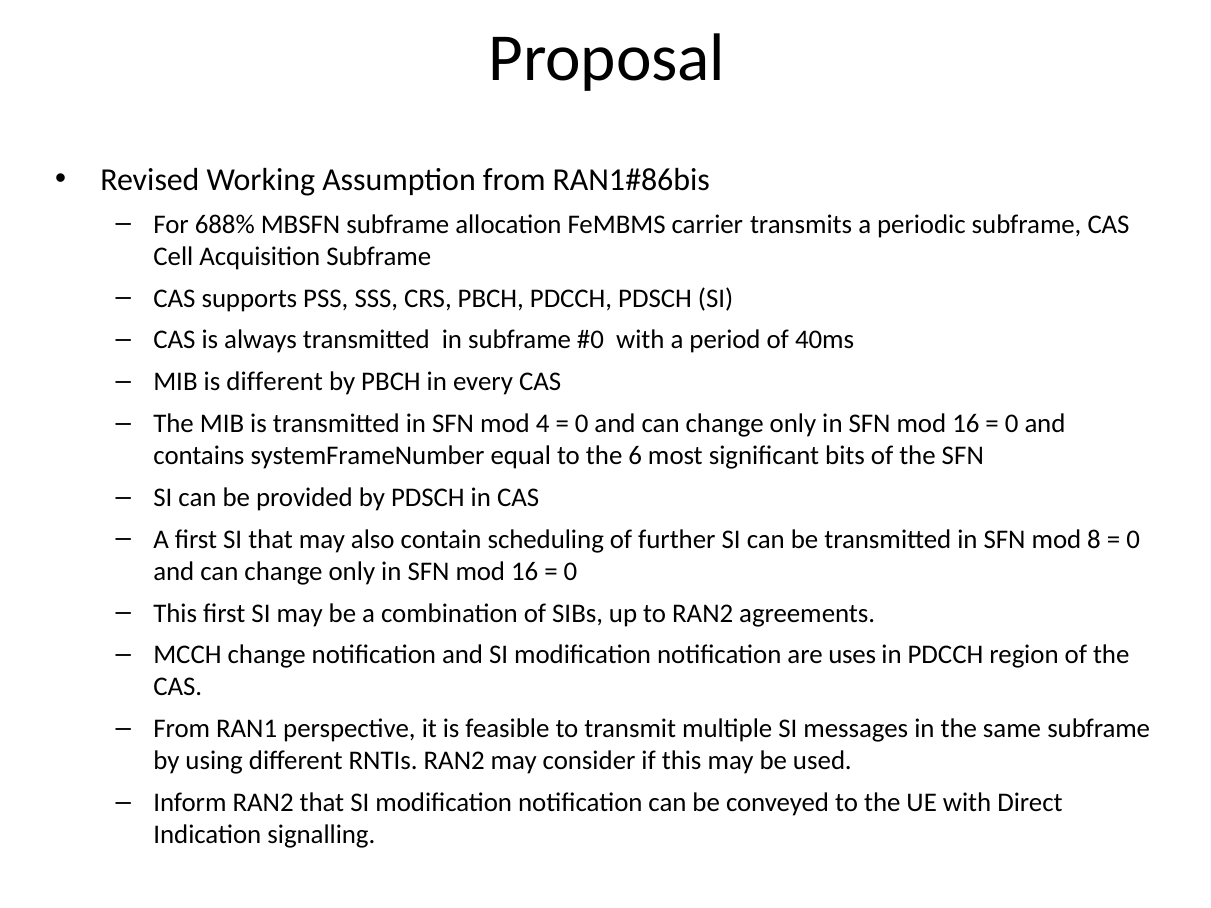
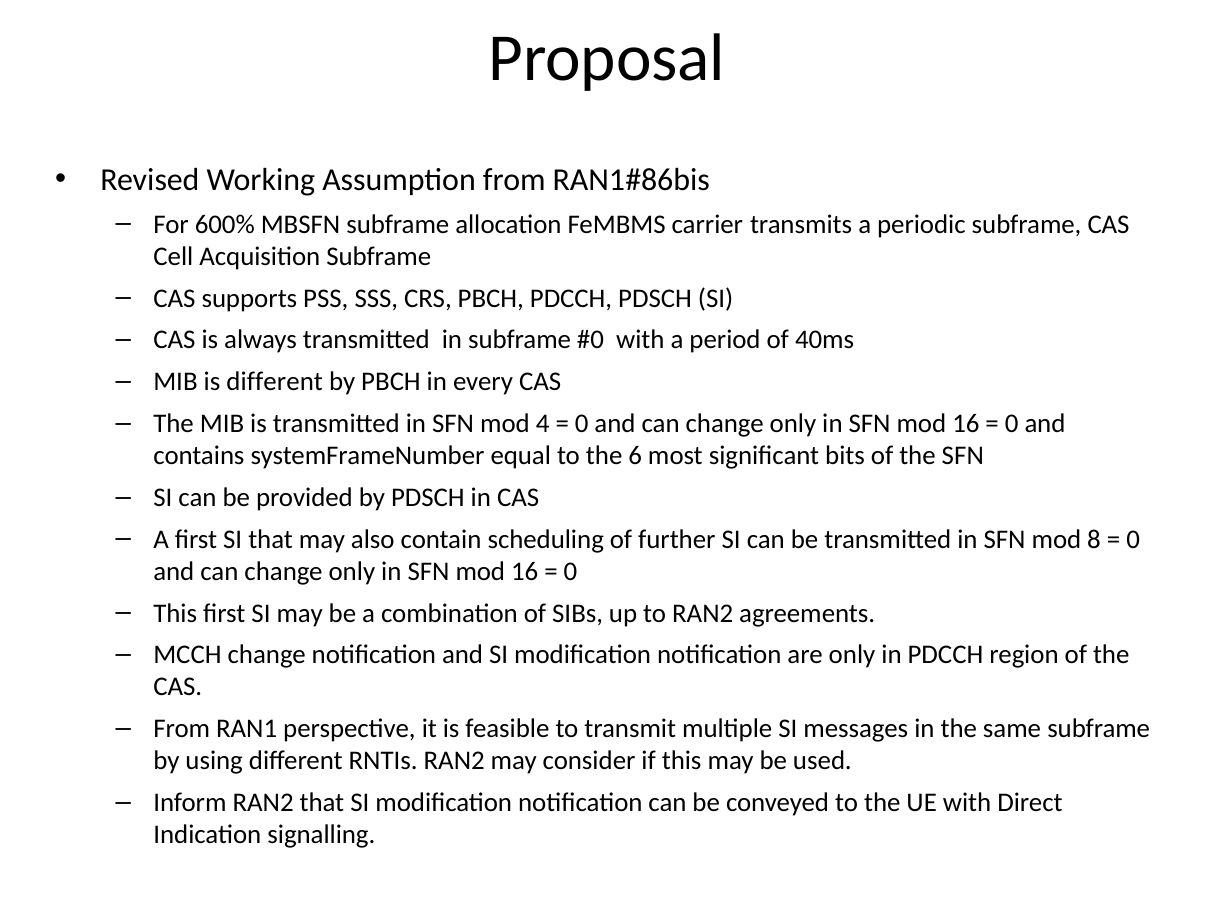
688%: 688% -> 600%
are uses: uses -> only
